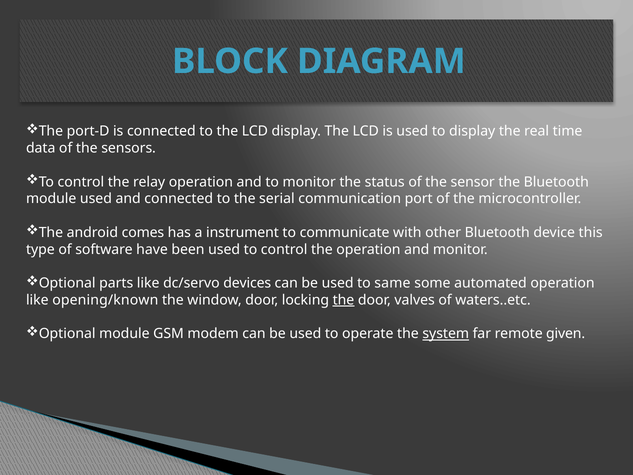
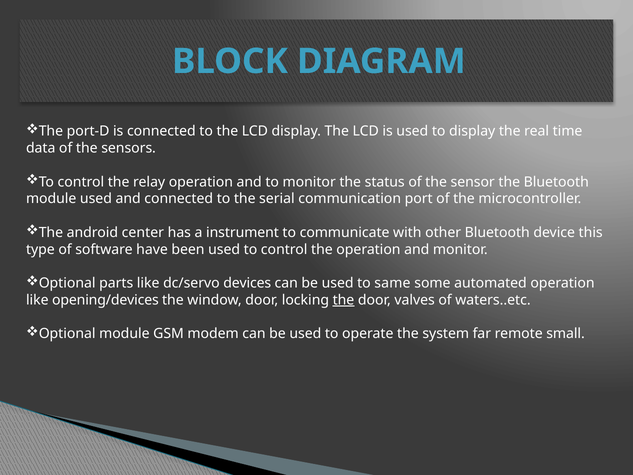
comes: comes -> center
opening/known: opening/known -> opening/devices
system underline: present -> none
given: given -> small
